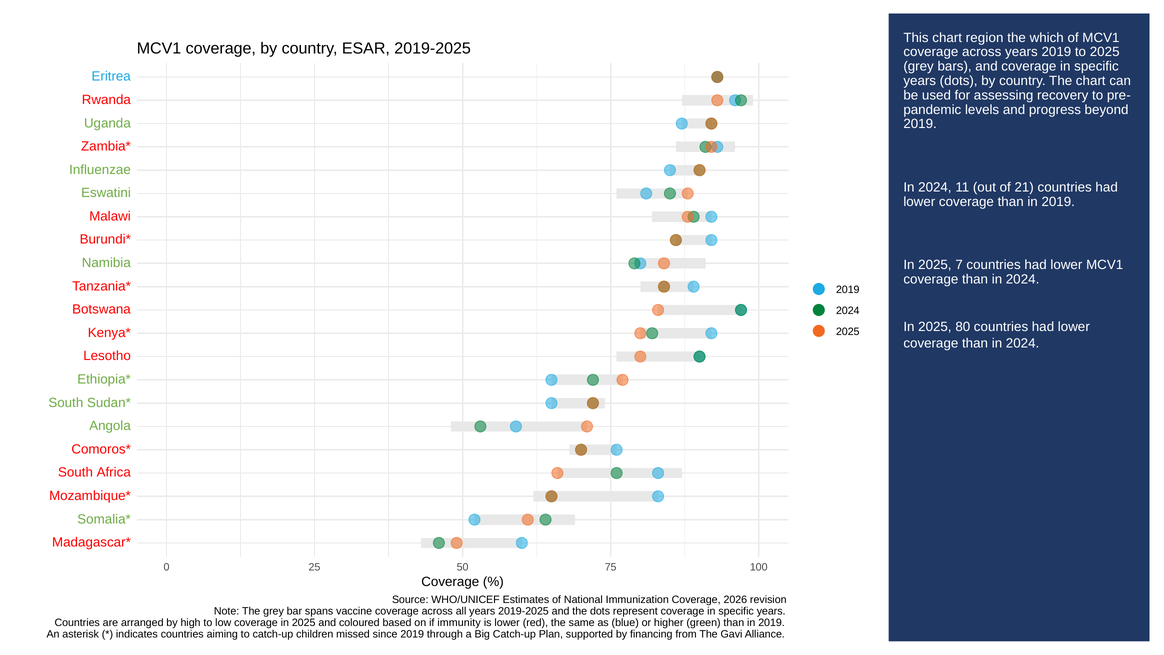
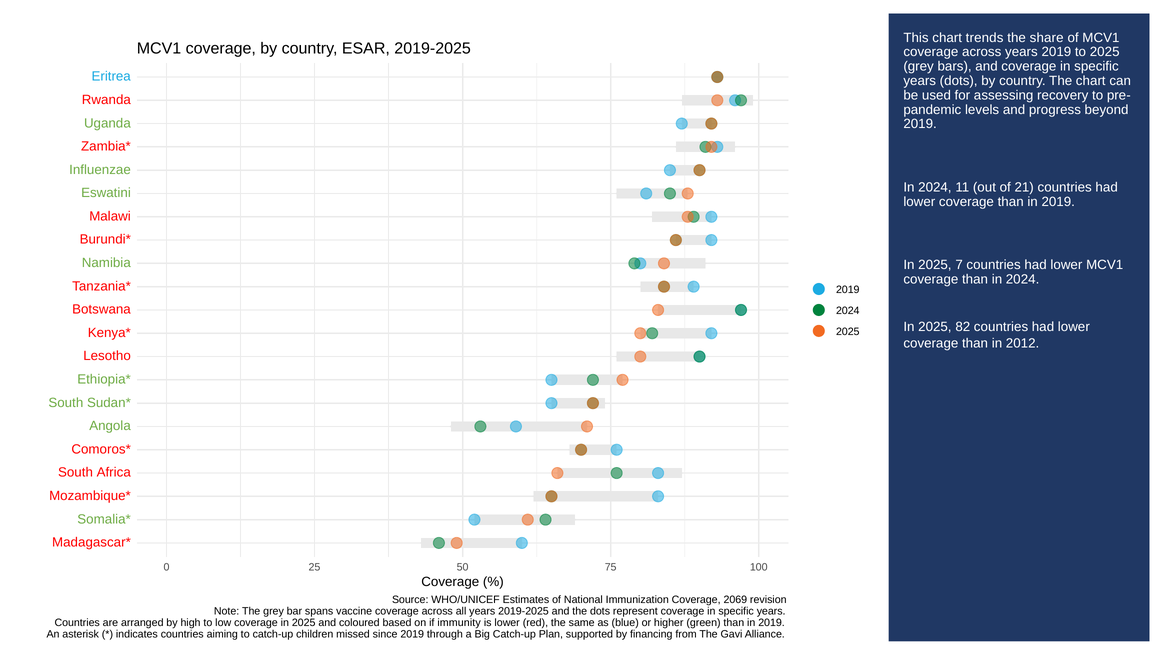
region: region -> trends
which: which -> share
80: 80 -> 82
2024 at (1023, 343): 2024 -> 2012
2026: 2026 -> 2069
